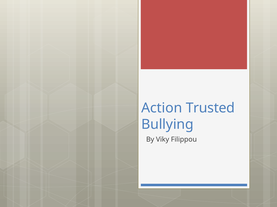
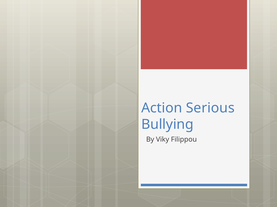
Trusted: Trusted -> Serious
